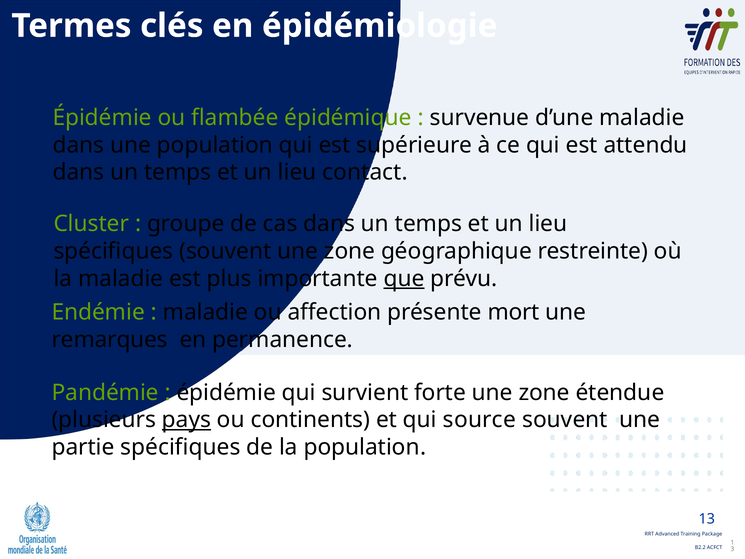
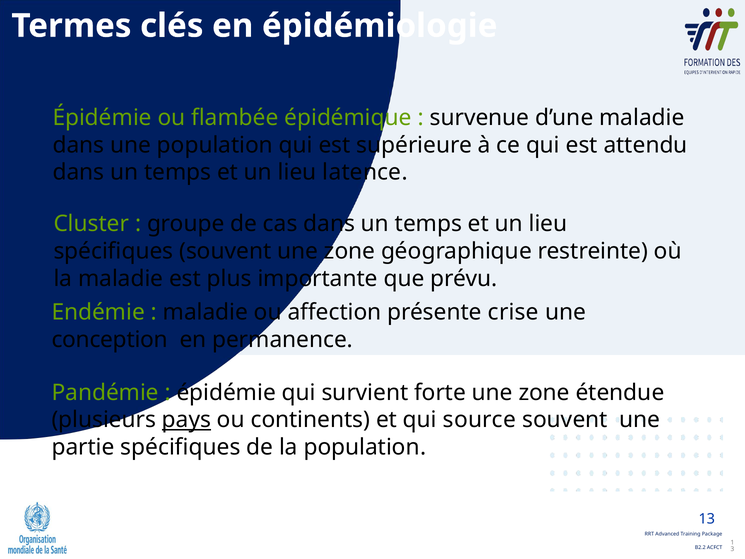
contact: contact -> latence
que underline: present -> none
mort: mort -> crise
remarques: remarques -> conception
